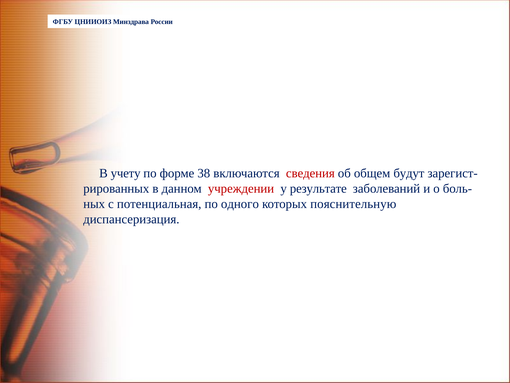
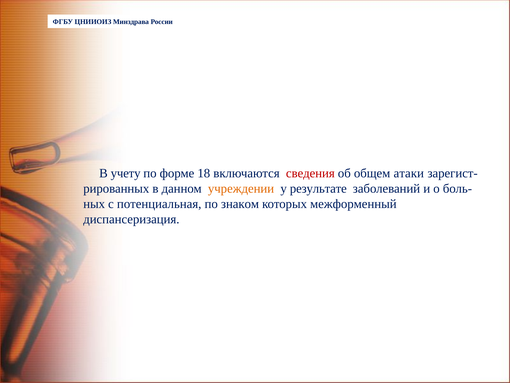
38: 38 -> 18
будут: будут -> атаки
учреждении colour: red -> orange
одного: одного -> знаком
пояснительную: пояснительную -> межформенный
